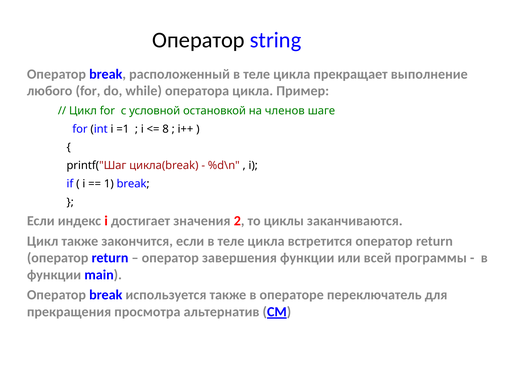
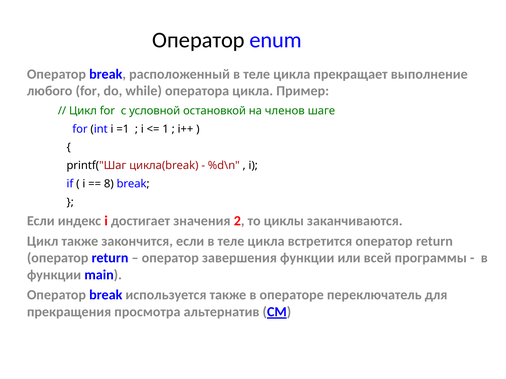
string: string -> enum
8: 8 -> 1
1: 1 -> 8
